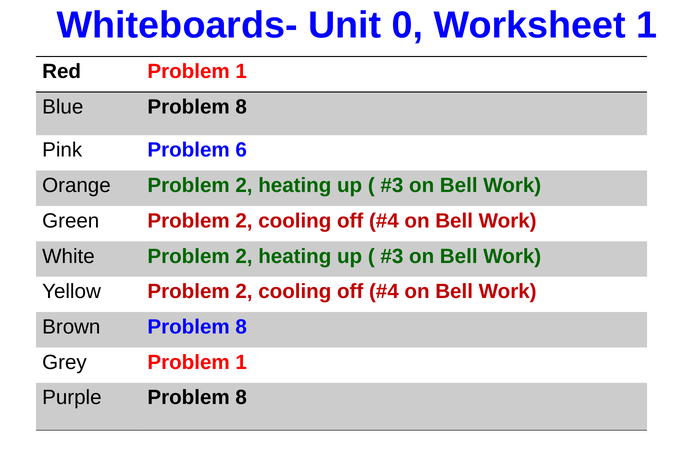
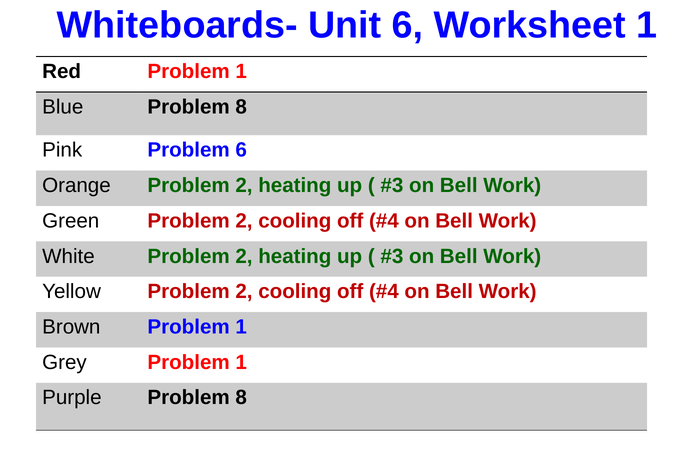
Unit 0: 0 -> 6
Brown Problem 8: 8 -> 1
